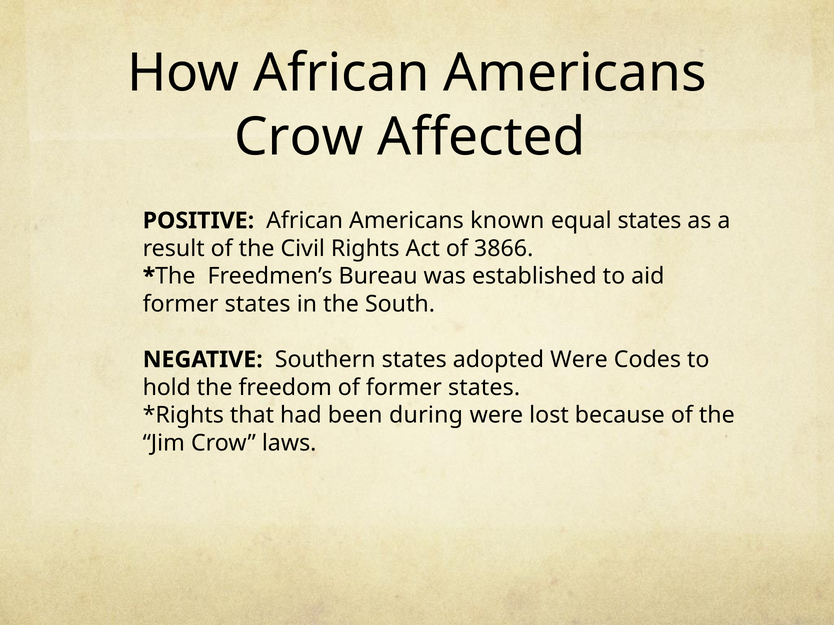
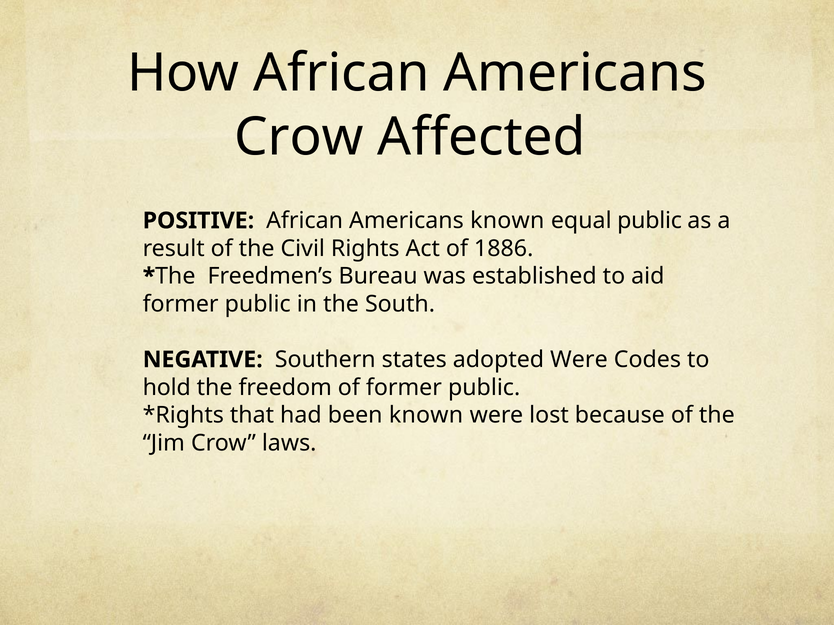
equal states: states -> public
3866: 3866 -> 1886
states at (258, 304): states -> public
of former states: states -> public
been during: during -> known
